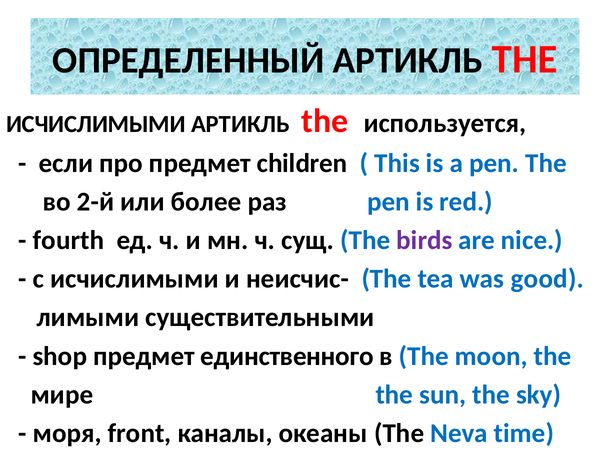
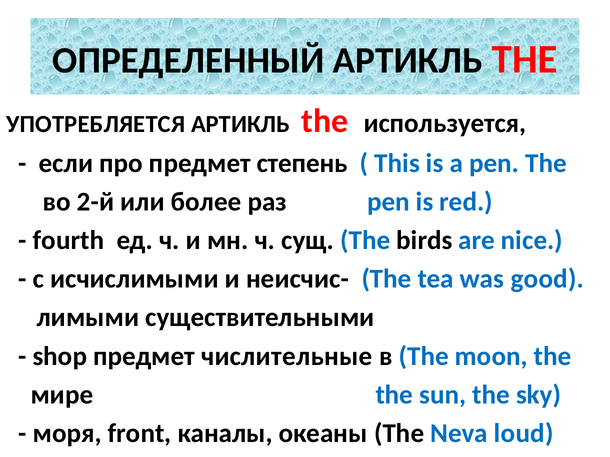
ИСЧИСЛИМЫМИ at (96, 124): ИСЧИСЛИМЫМИ -> УПОТРЕБЛЯЕТСЯ
children: children -> степень
birds colour: purple -> black
единственного: единственного -> числительные
time: time -> loud
